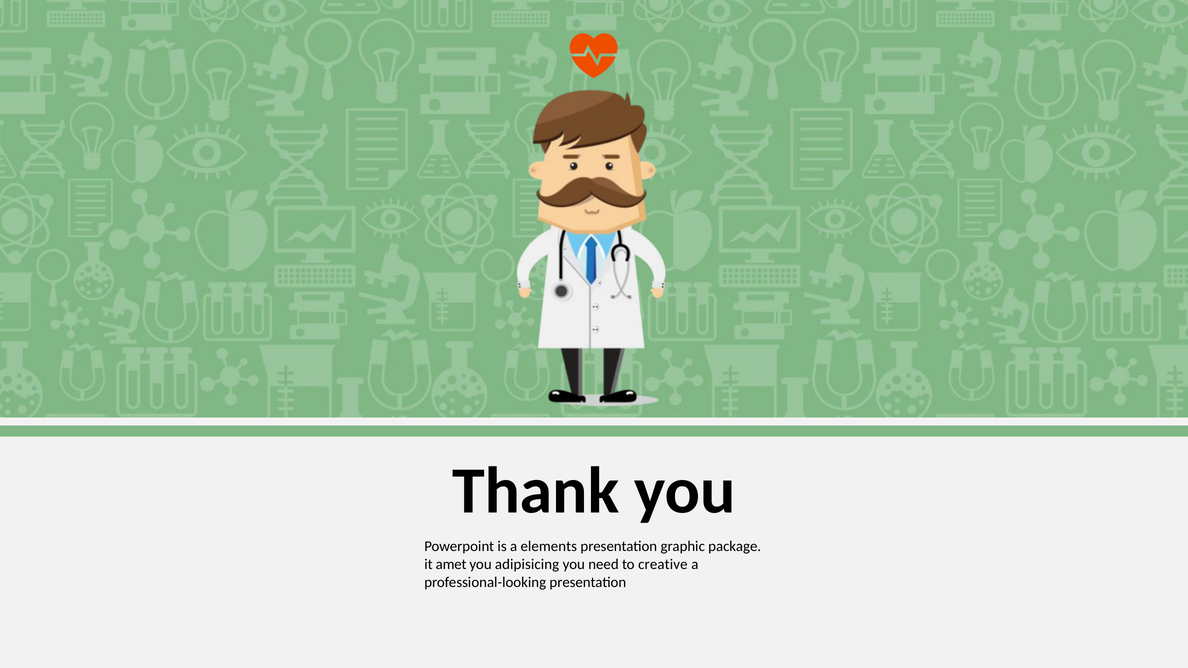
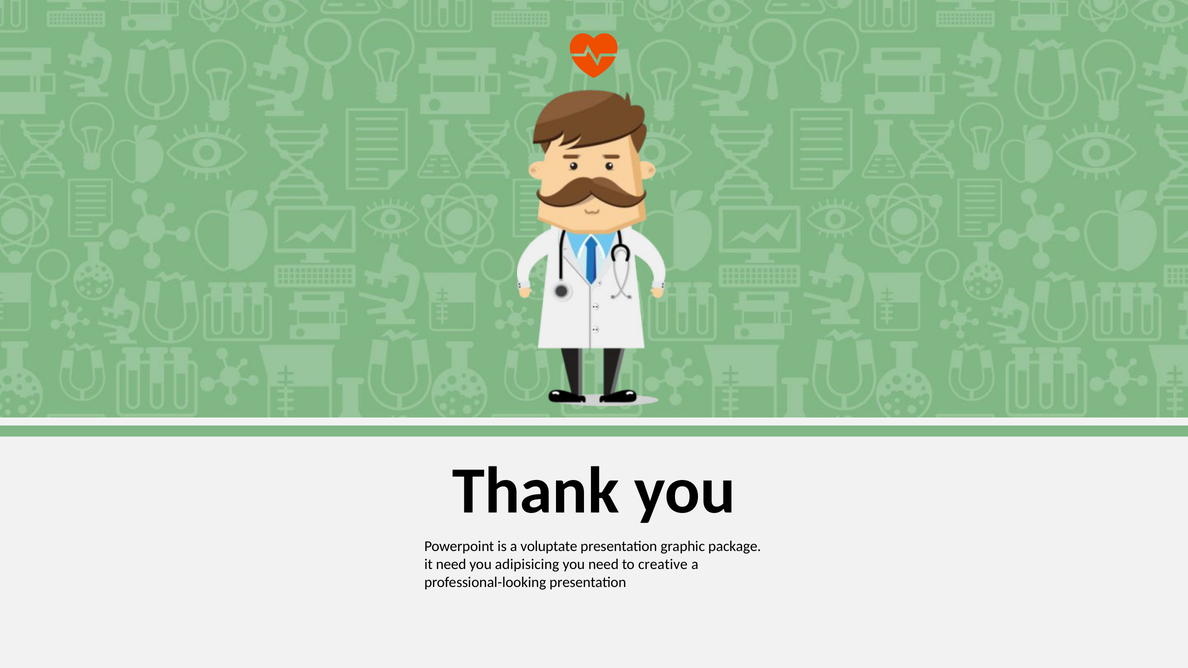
elements: elements -> voluptate
it amet: amet -> need
